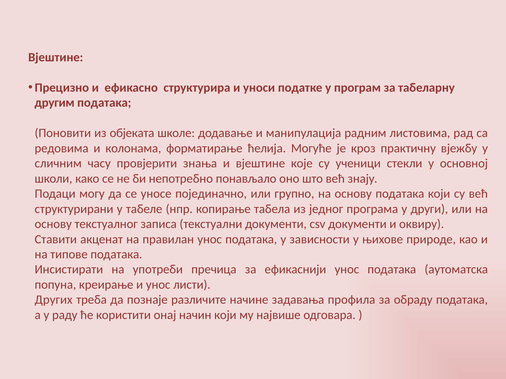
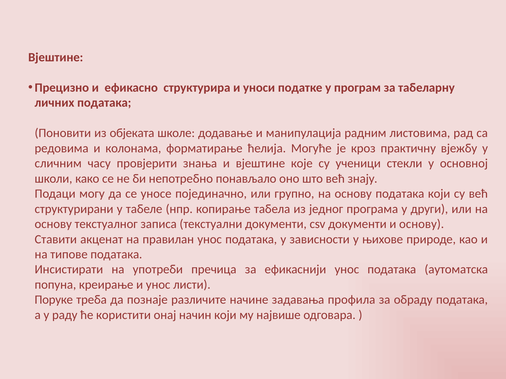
другим: другим -> личних
и оквиру: оквиру -> основу
Других: Других -> Поруке
